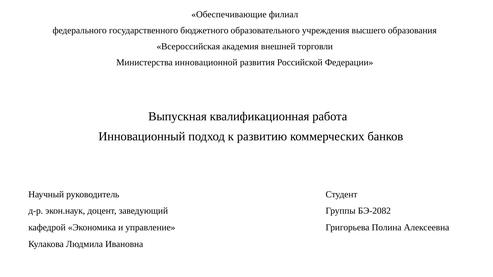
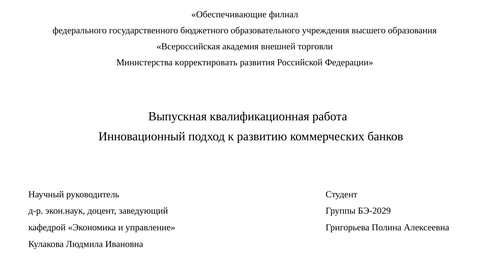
инновационной: инновационной -> корректировать
БЭ-2082: БЭ-2082 -> БЭ-2029
